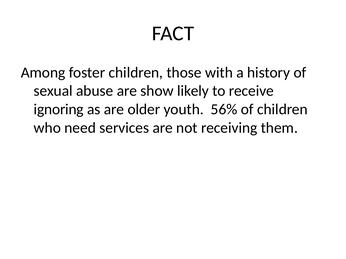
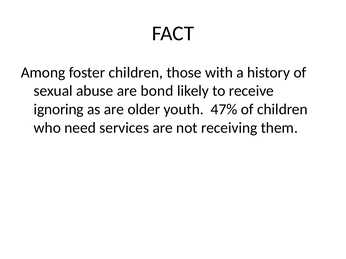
show: show -> bond
56%: 56% -> 47%
